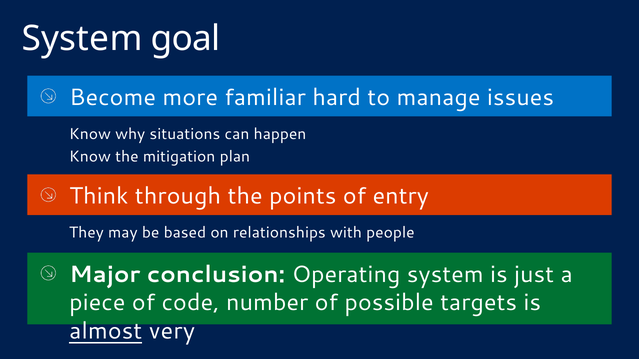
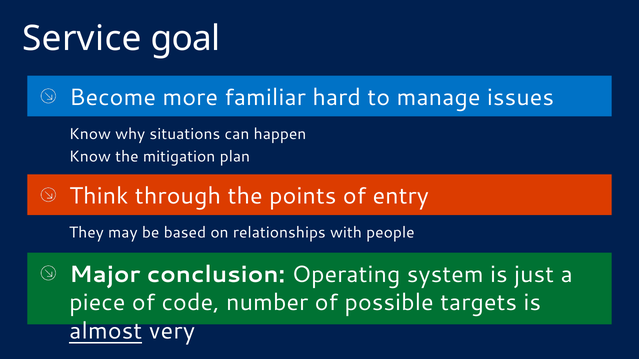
System at (82, 39): System -> Service
